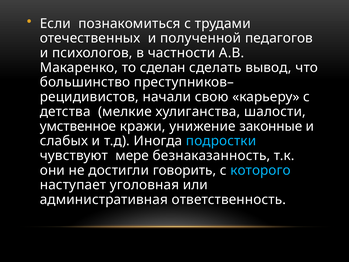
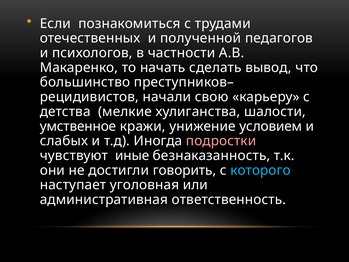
сделан: сделан -> начать
законные: законные -> условием
подростки colour: light blue -> pink
мере: мере -> иные
